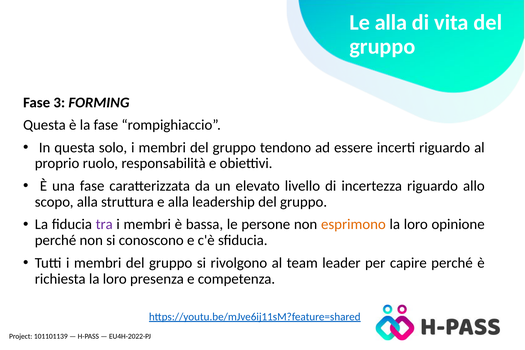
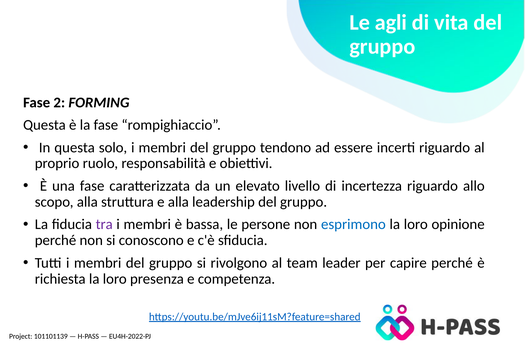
Le alla: alla -> agli
3: 3 -> 2
esprimono colour: orange -> blue
